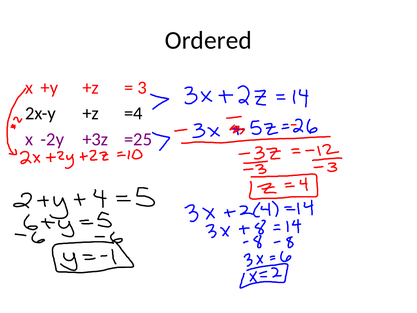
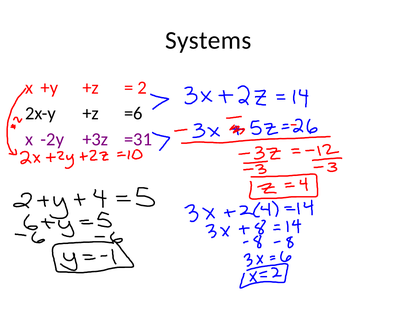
Ordered: Ordered -> Systems
3: 3 -> 2
=4: =4 -> =6
=25: =25 -> =31
